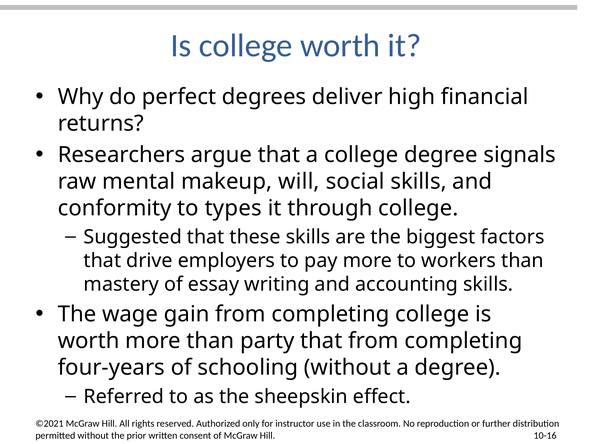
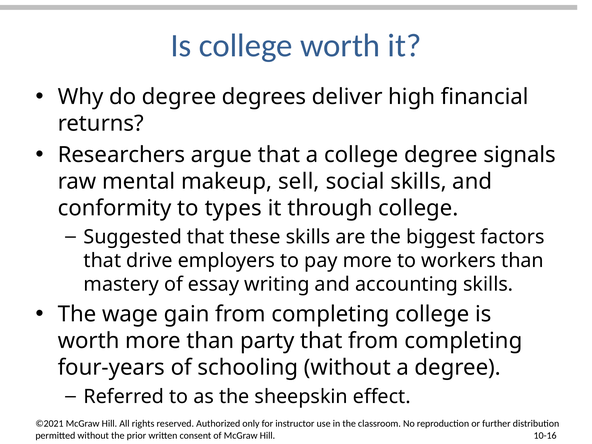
do perfect: perfect -> degree
will: will -> sell
